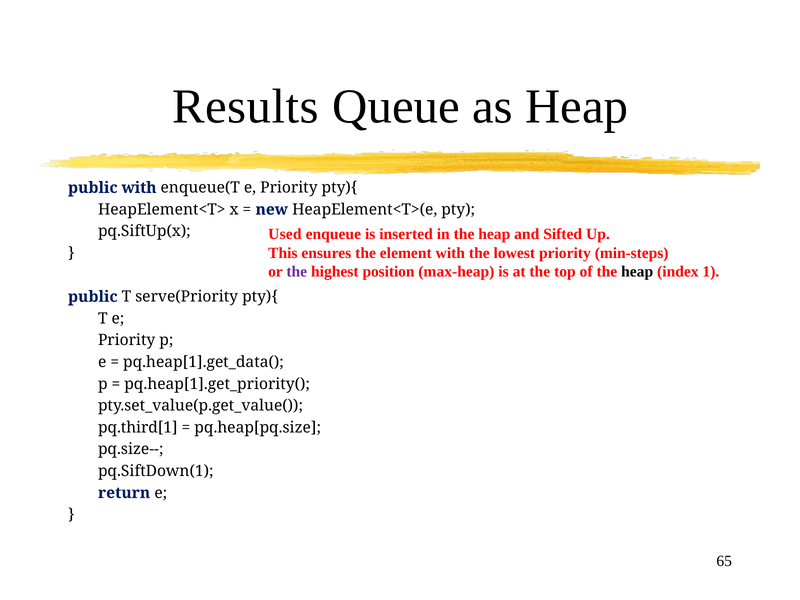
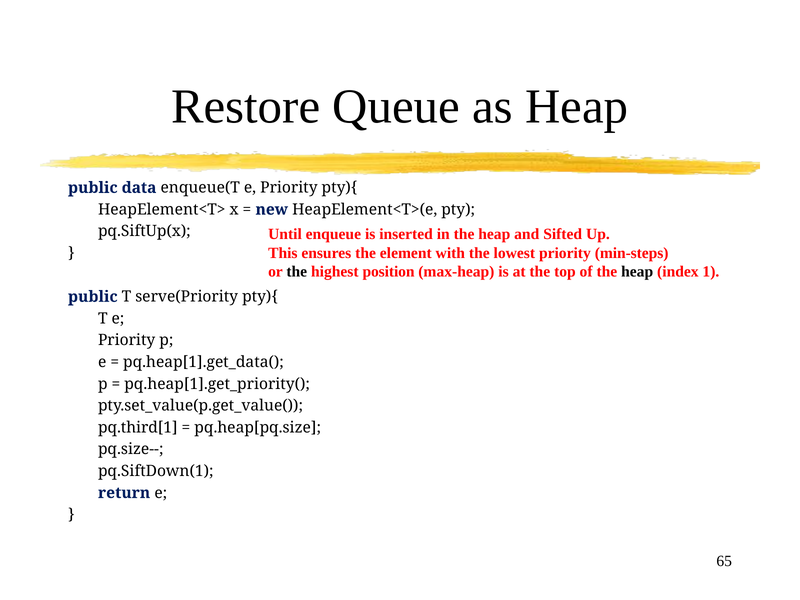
Results: Results -> Restore
public with: with -> data
Used: Used -> Until
the at (297, 272) colour: purple -> black
